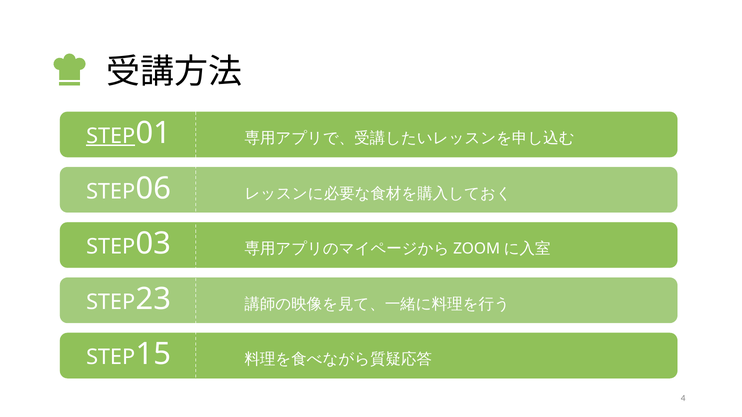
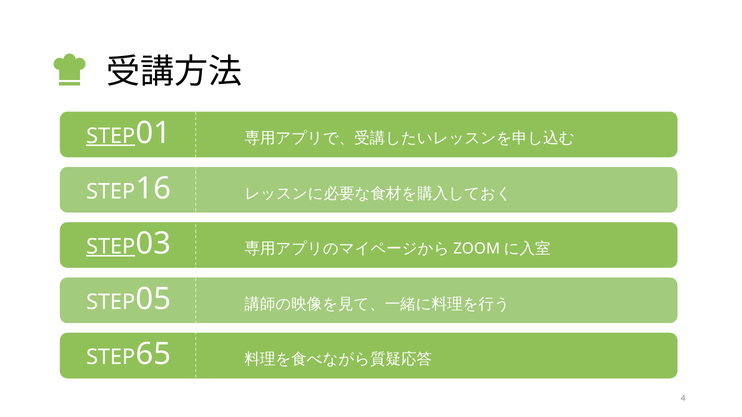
06: 06 -> 16
STEP at (111, 247) underline: none -> present
23: 23 -> 05
15: 15 -> 65
